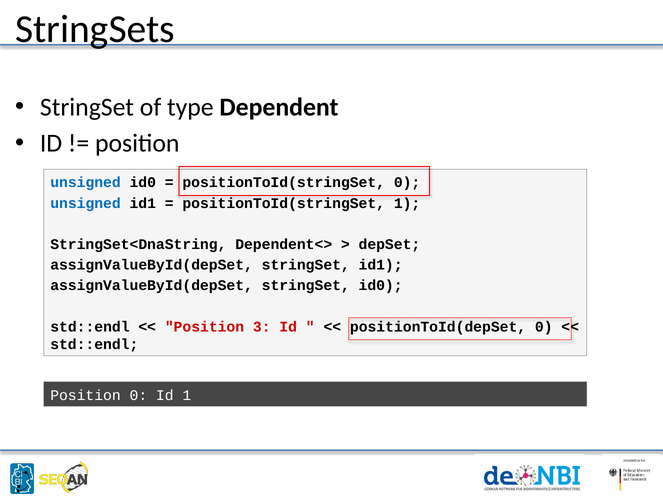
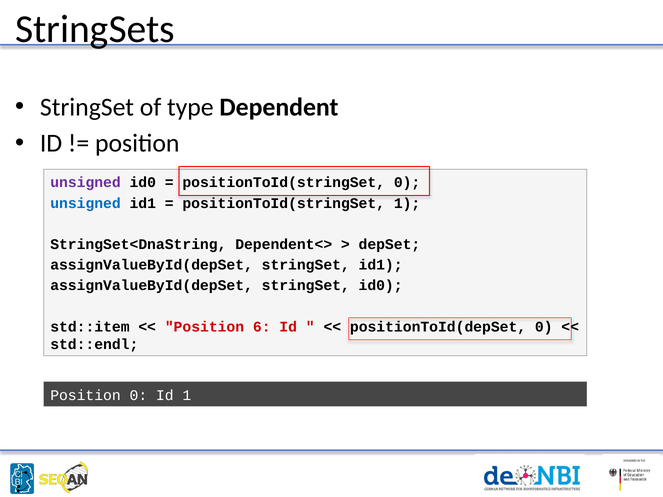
unsigned at (86, 183) colour: blue -> purple
std::endl at (90, 327): std::endl -> std::item
3: 3 -> 6
